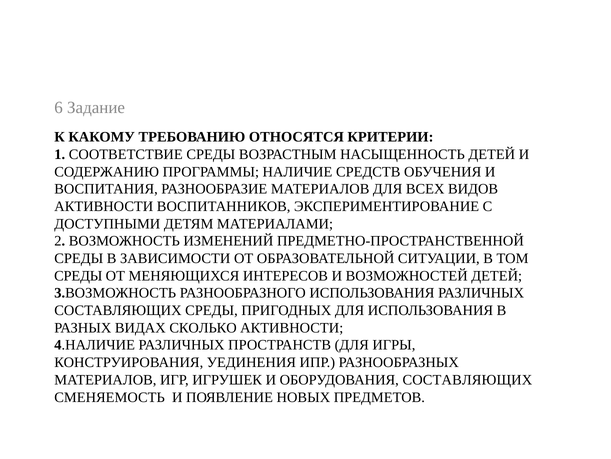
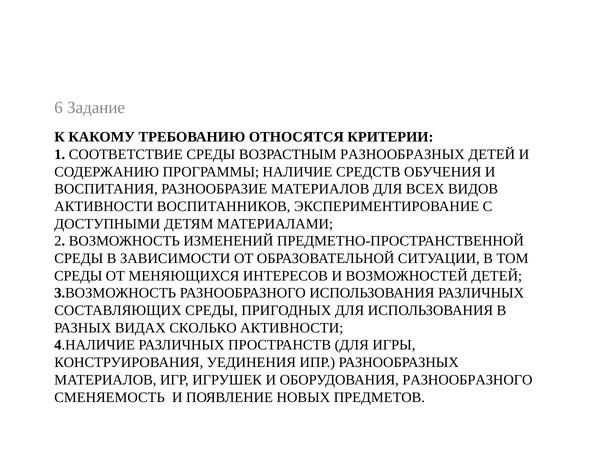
ВОЗРАСТНЫМ НАСЫЩЕННОСТЬ: НАСЫЩЕННОСТЬ -> РАЗНООБРАЗНЫХ
ОБОРУДОВАНИЯ СОСТАВЛЯЮЩИХ: СОСТАВЛЯЮЩИХ -> РАЗНООБРАЗНОГО
